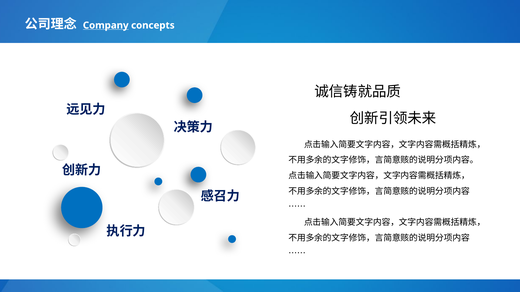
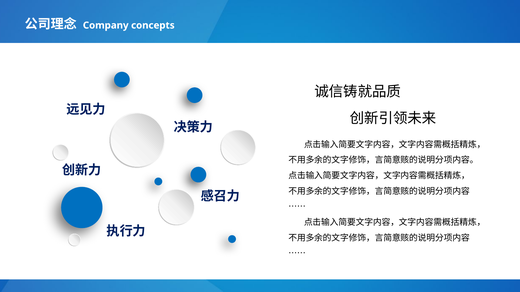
Company underline: present -> none
